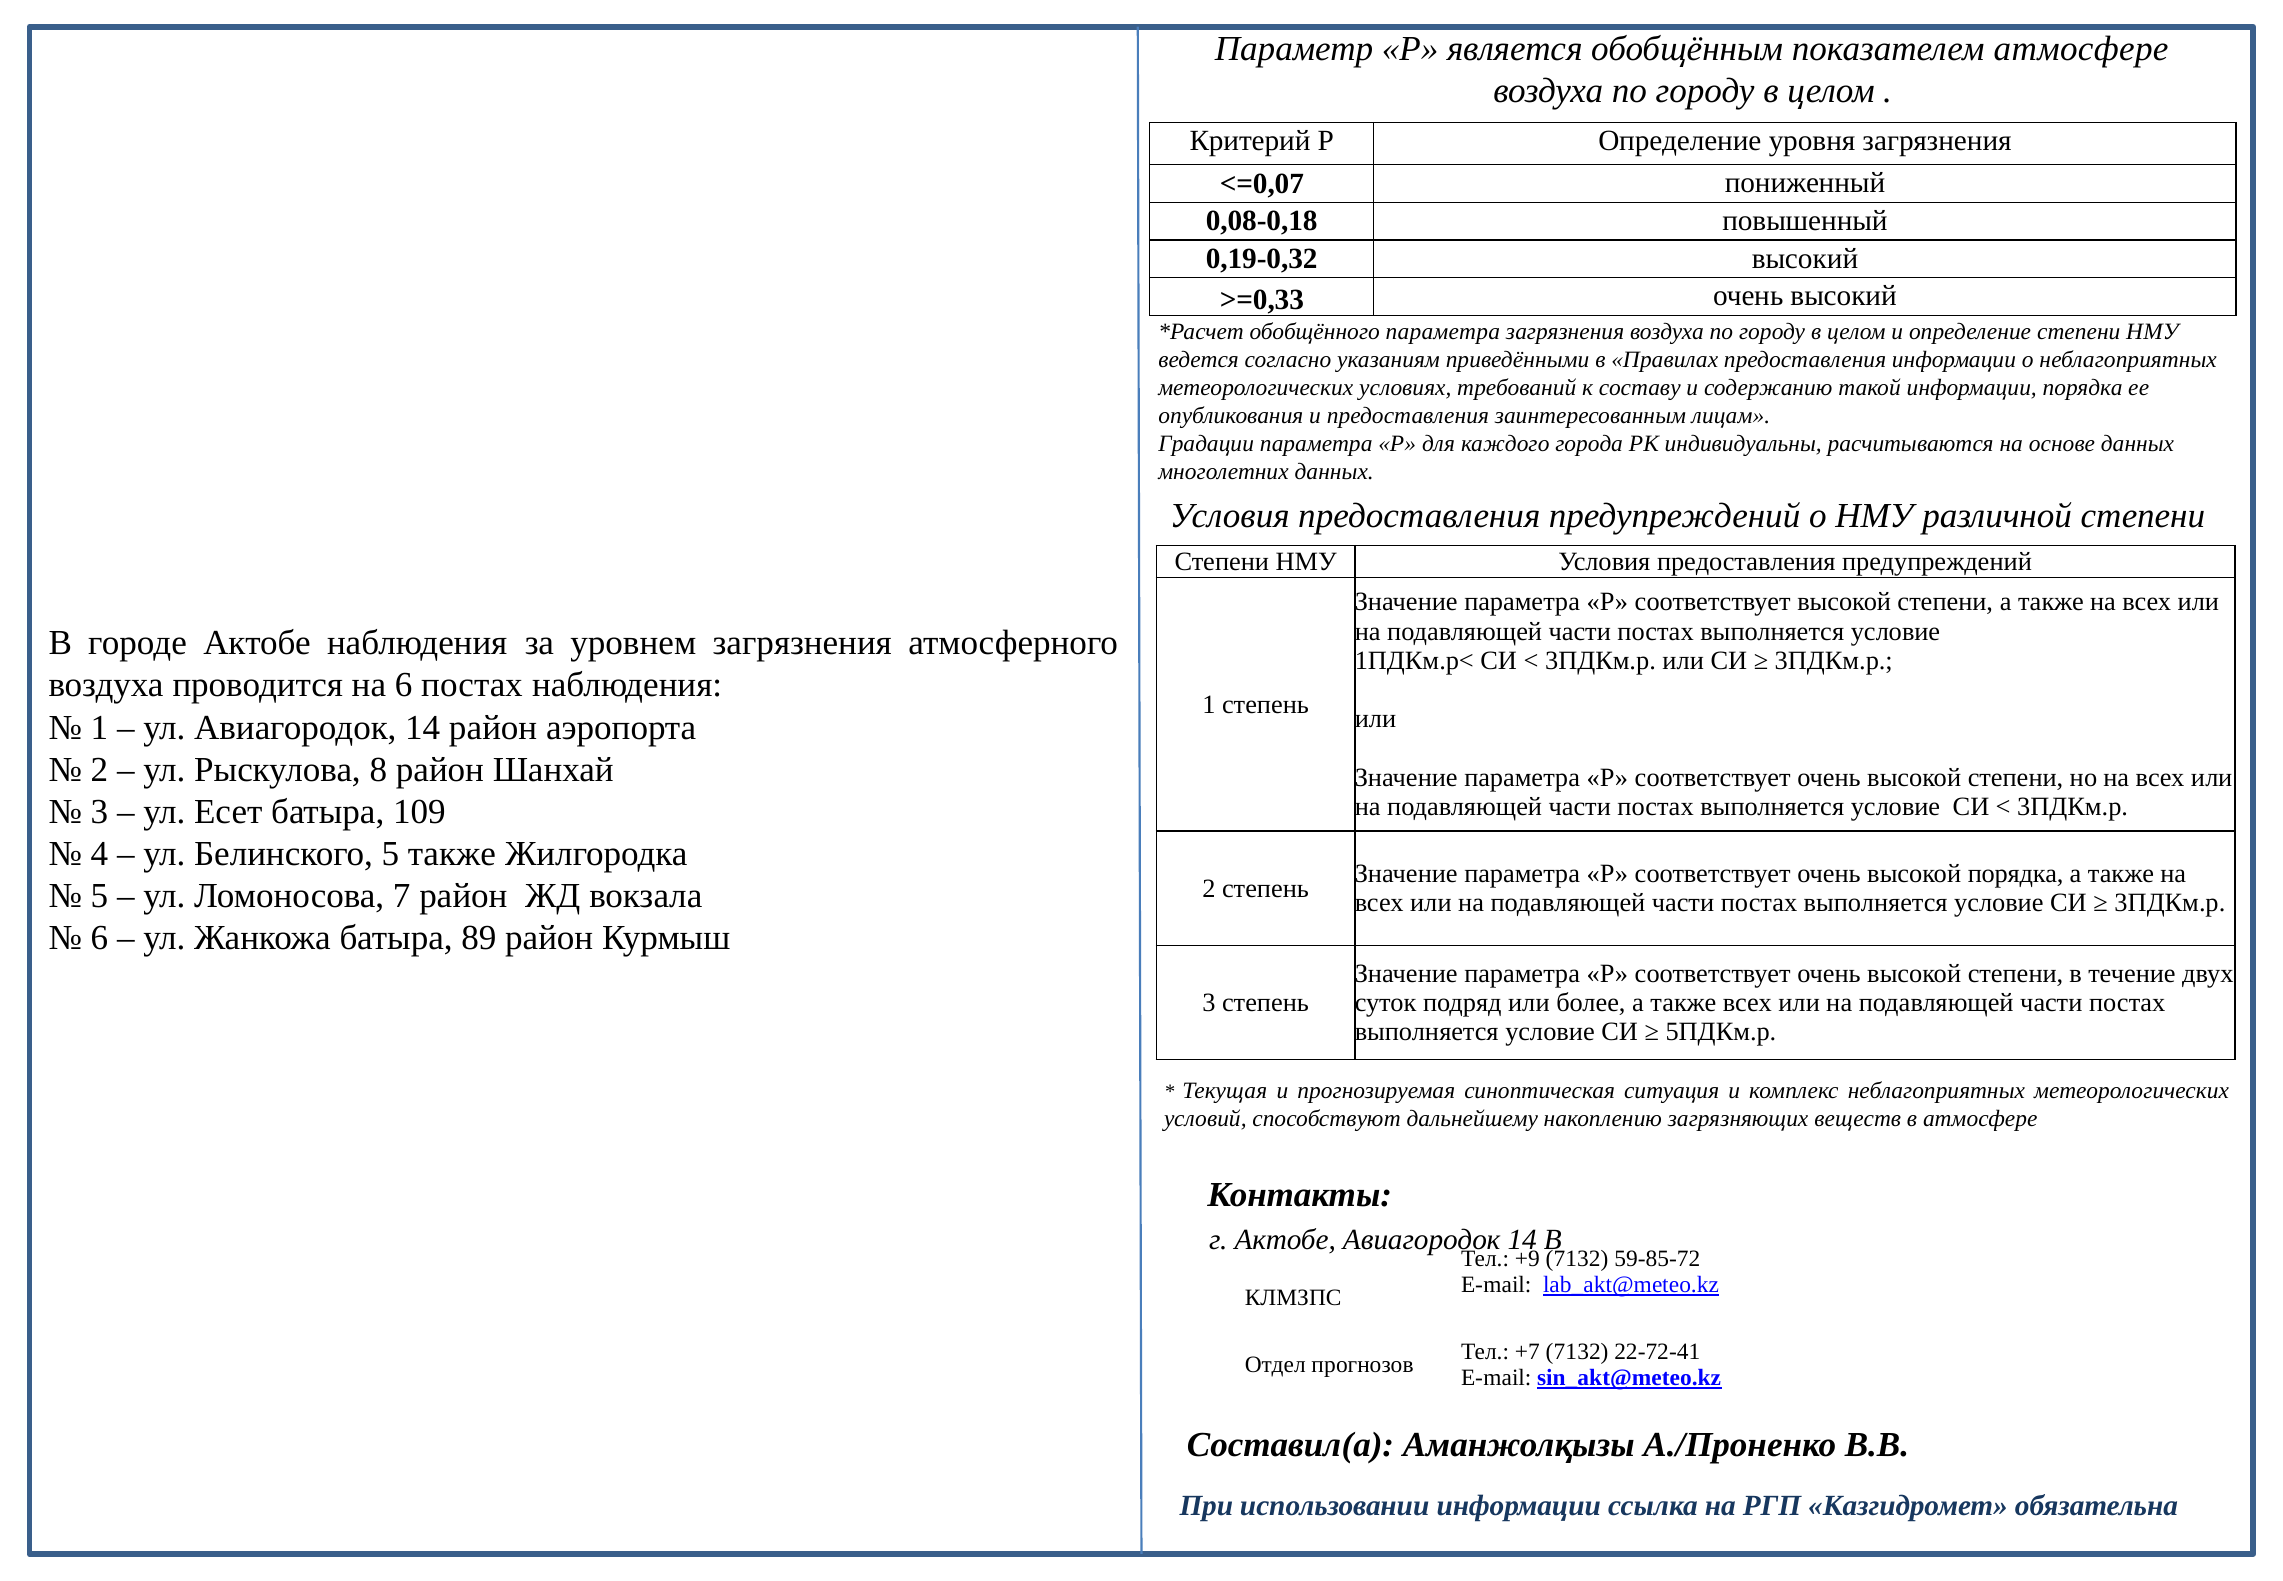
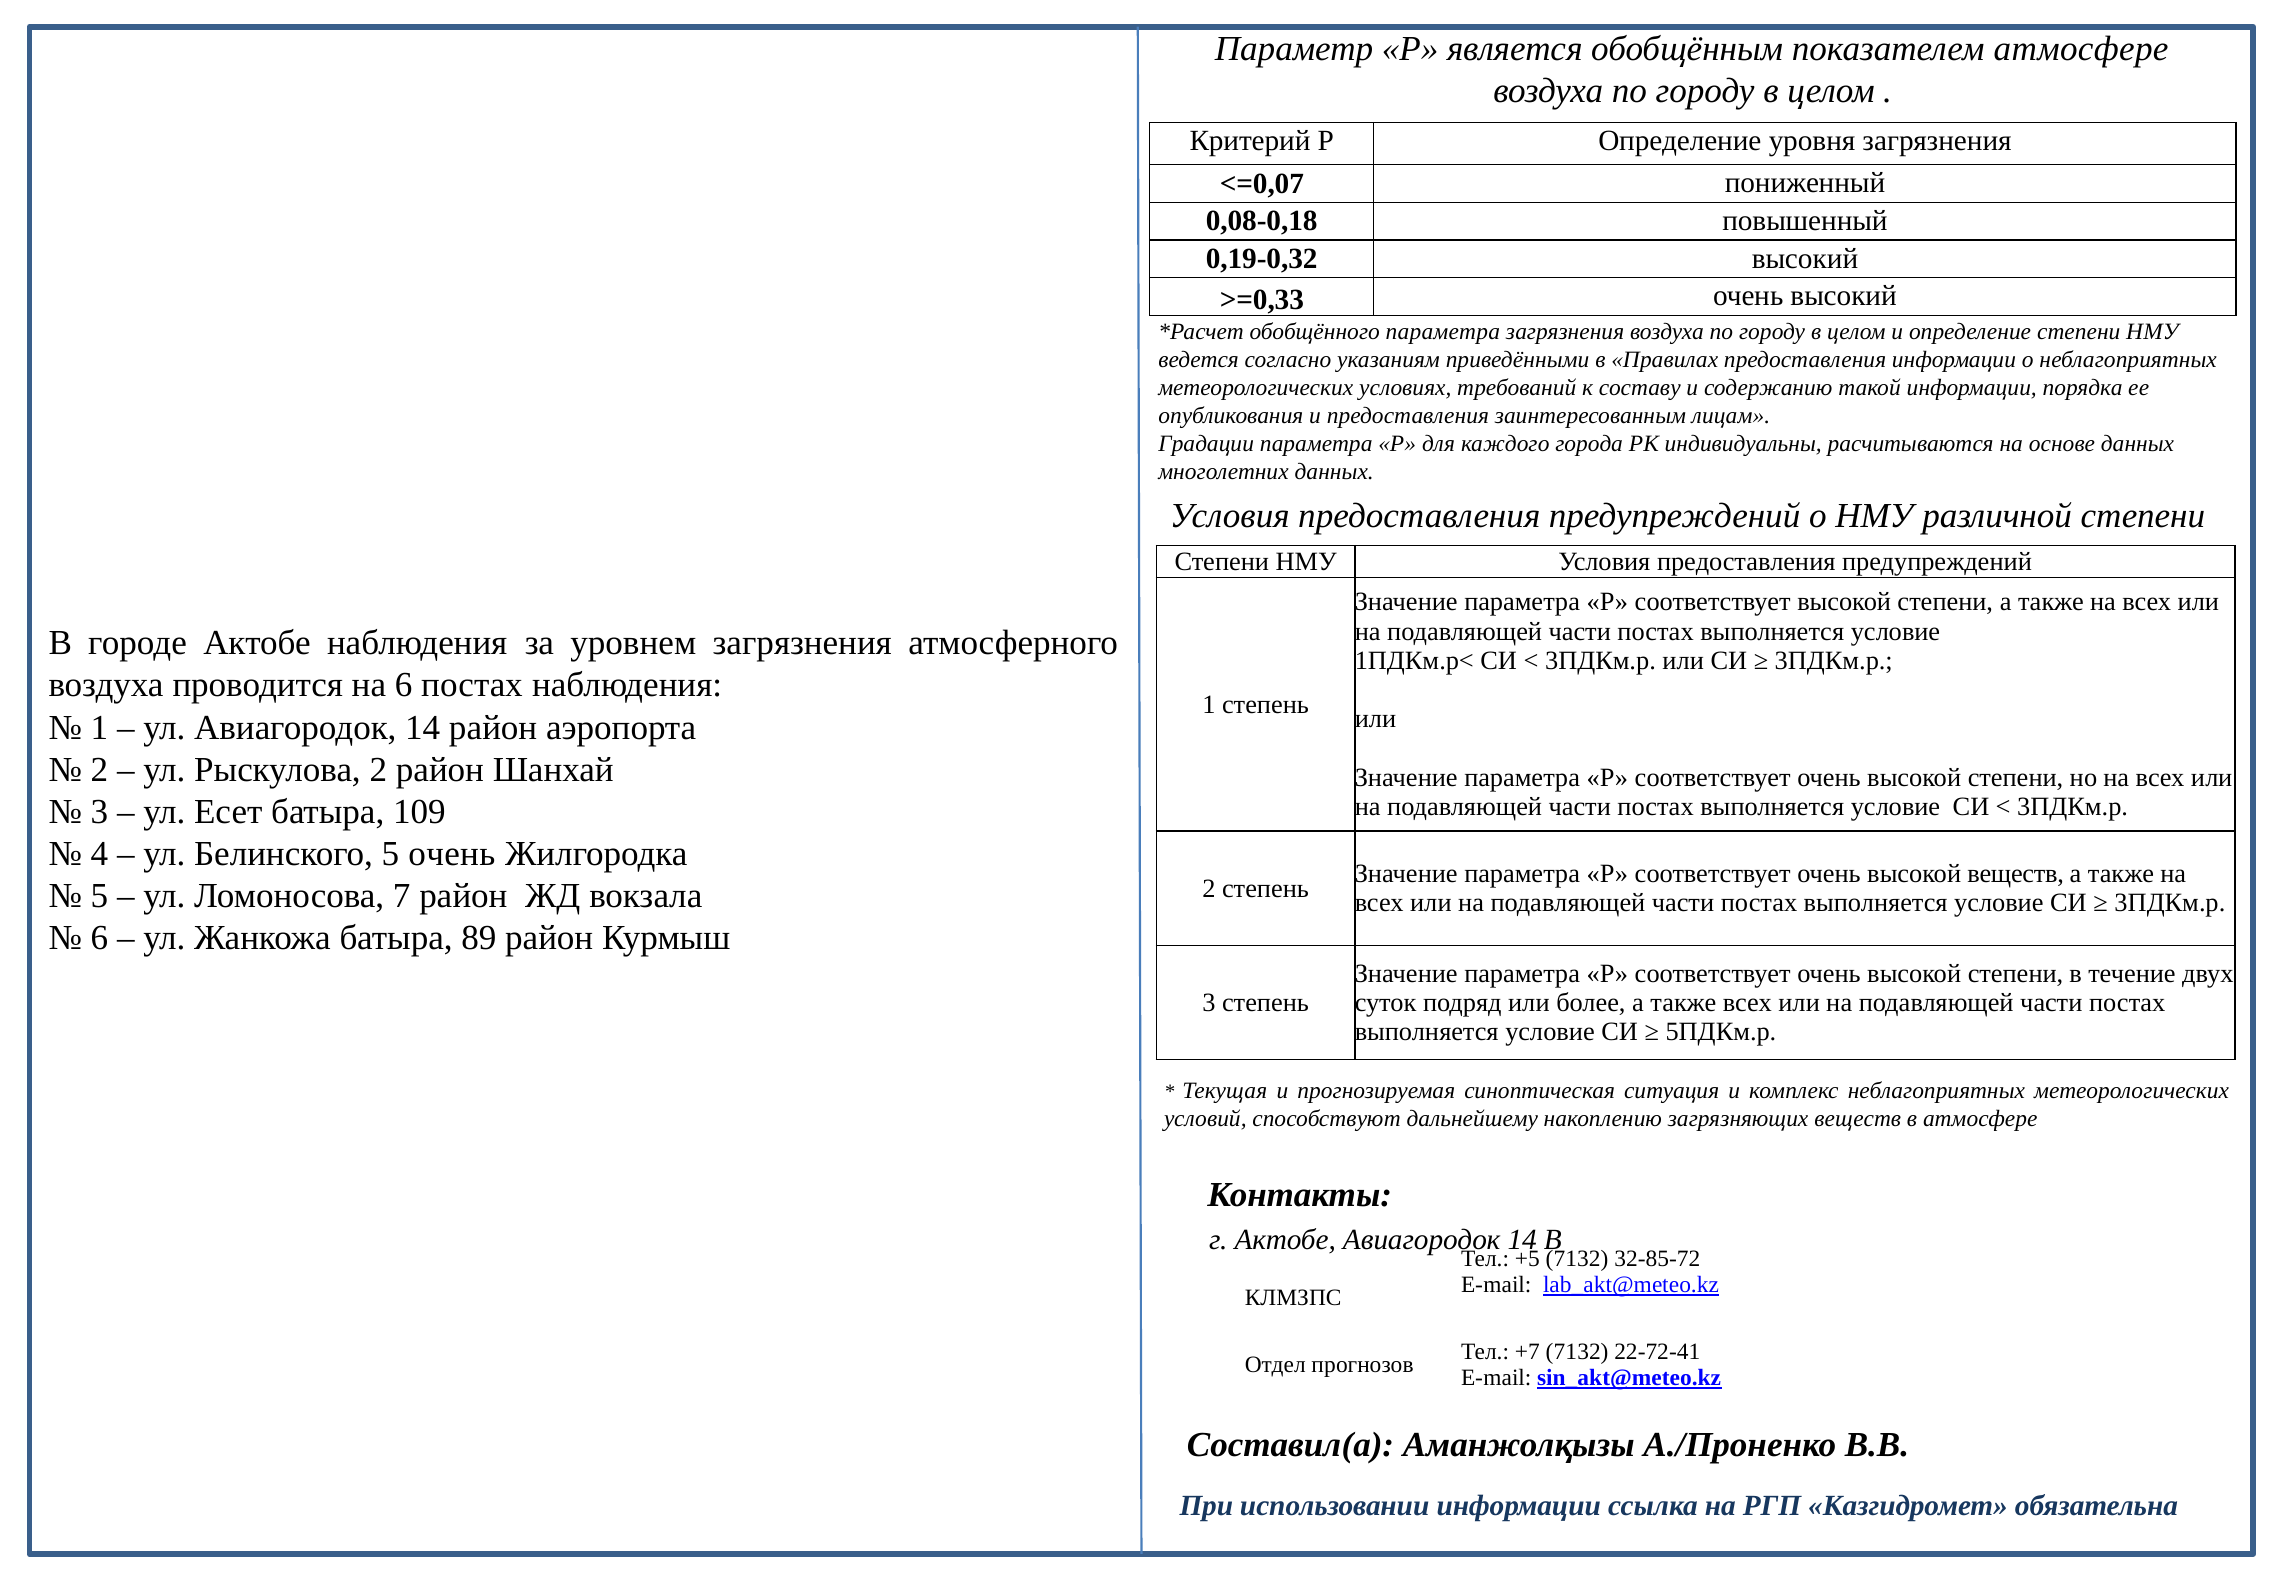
Рыскулова 8: 8 -> 2
5 также: также -> очень
высокой порядка: порядка -> веществ
+9: +9 -> +5
59-85-72: 59-85-72 -> 32-85-72
